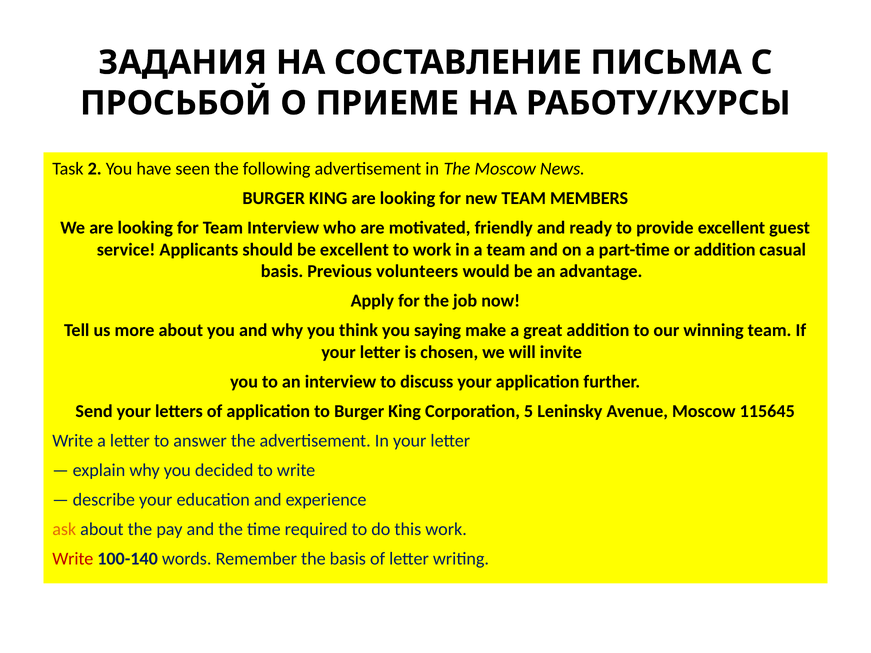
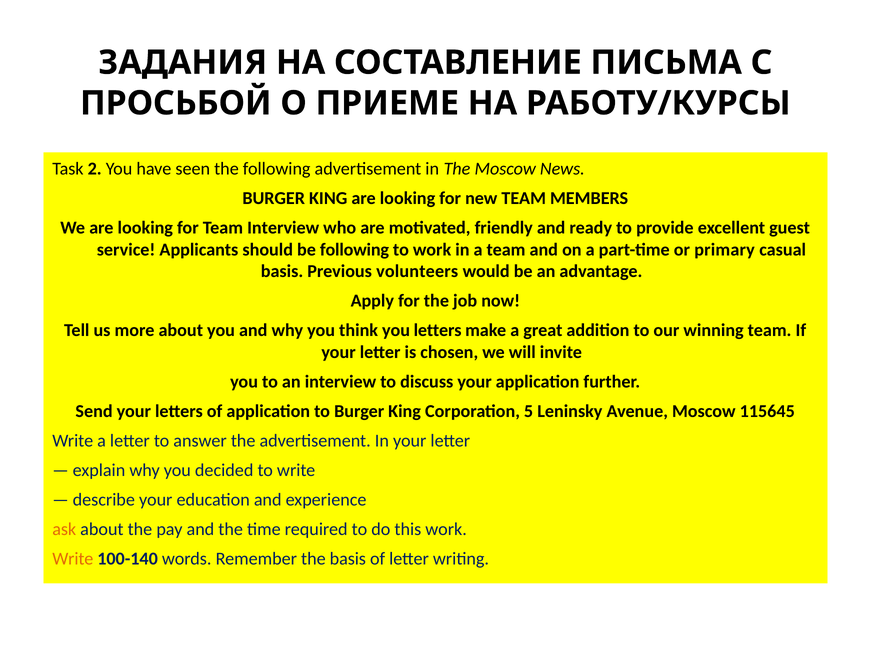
be excellent: excellent -> following
or addition: addition -> primary
you saying: saying -> letters
Write at (73, 559) colour: red -> orange
